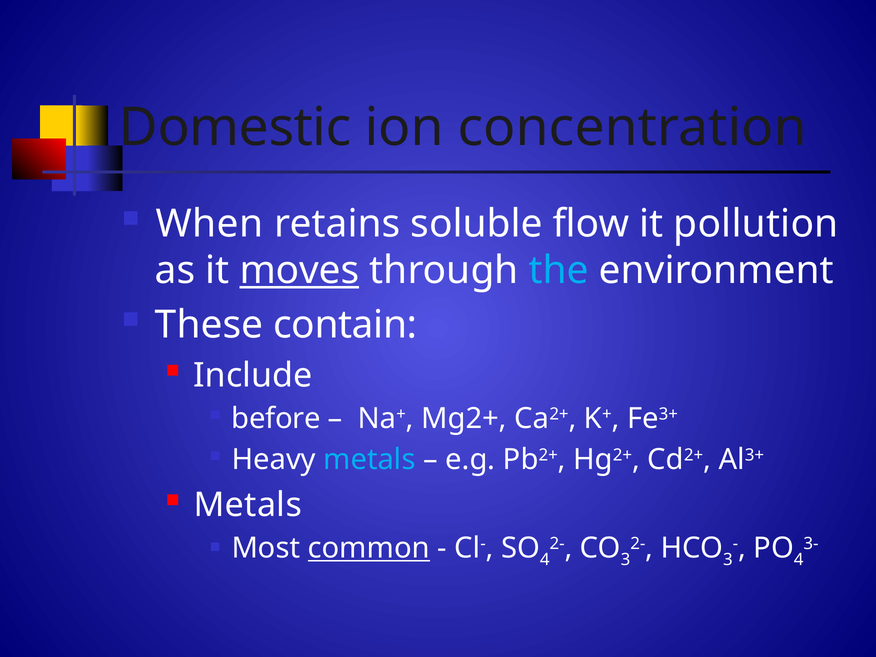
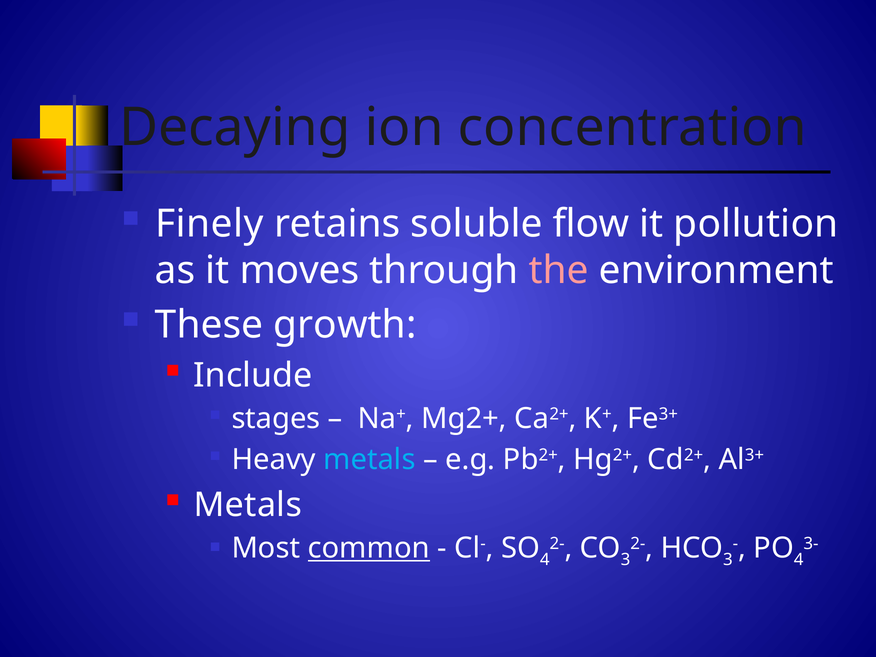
Domestic: Domestic -> Decaying
When: When -> Finely
moves underline: present -> none
the colour: light blue -> pink
contain: contain -> growth
before: before -> stages
